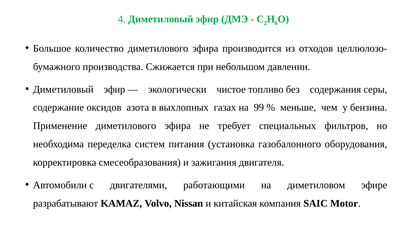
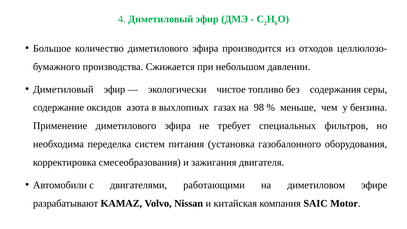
99: 99 -> 98
